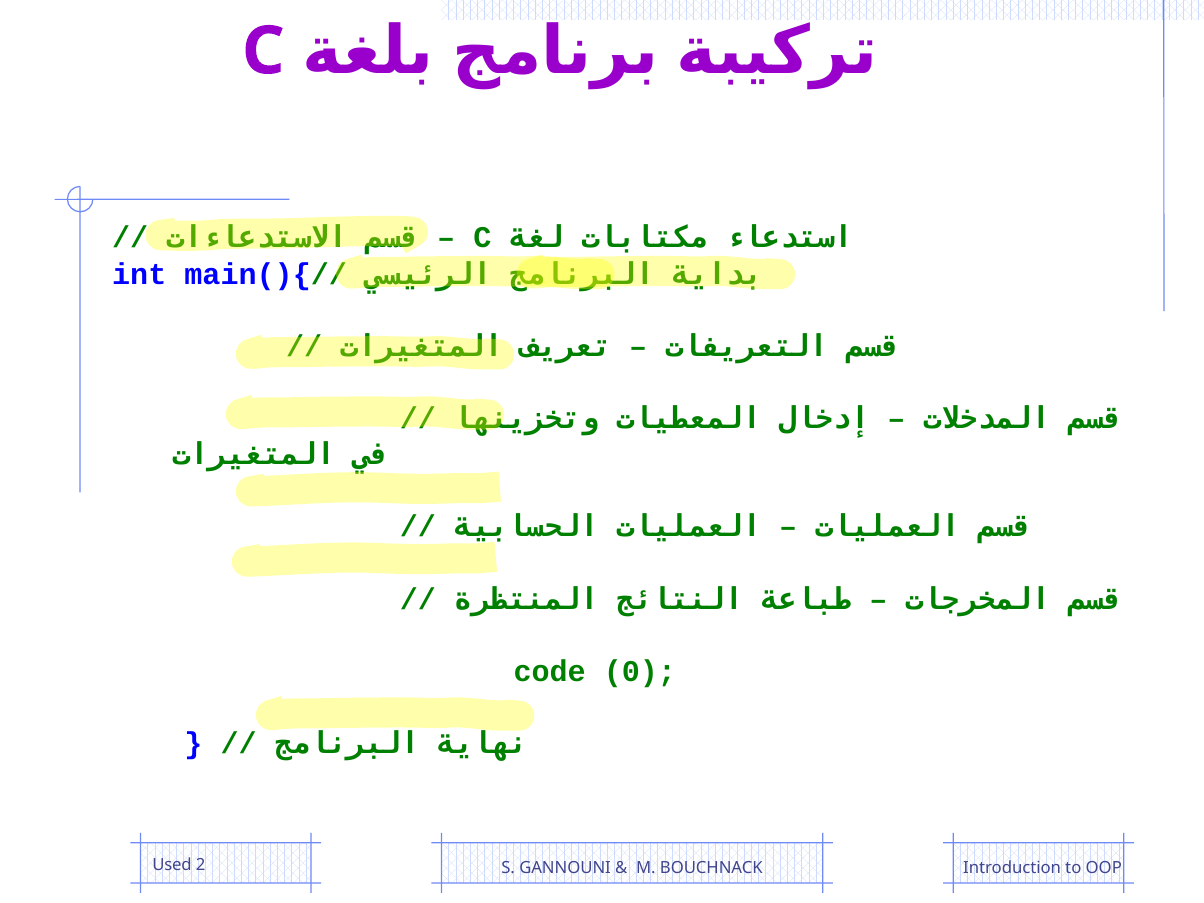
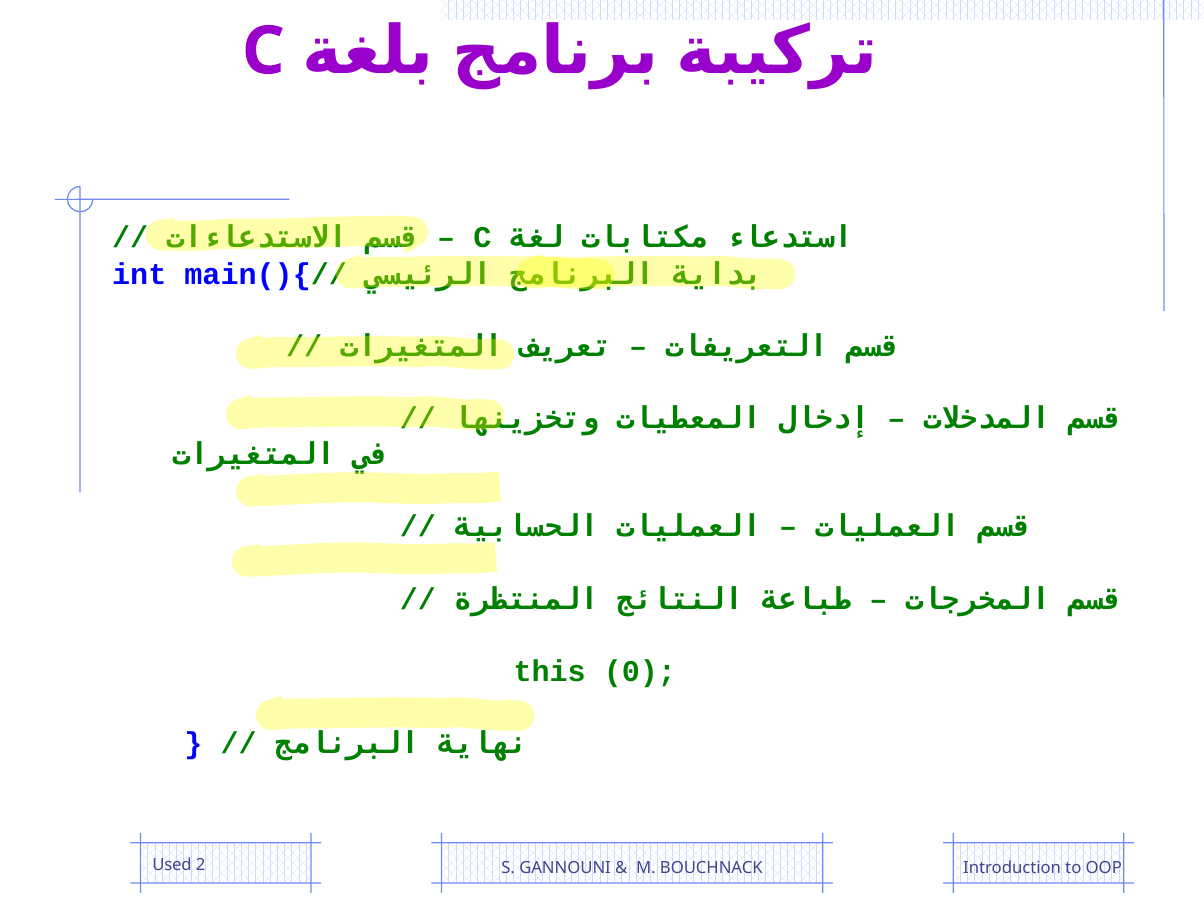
code: code -> this
